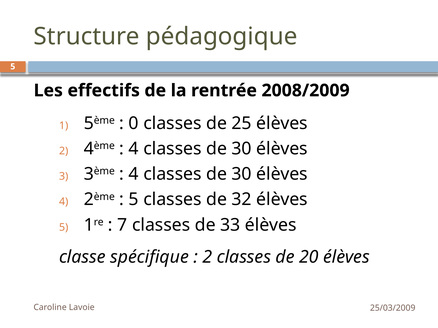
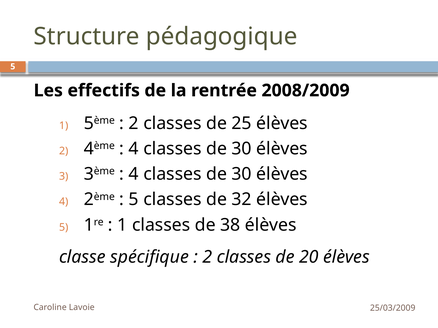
0 at (134, 123): 0 -> 2
7 at (122, 225): 7 -> 1
33: 33 -> 38
